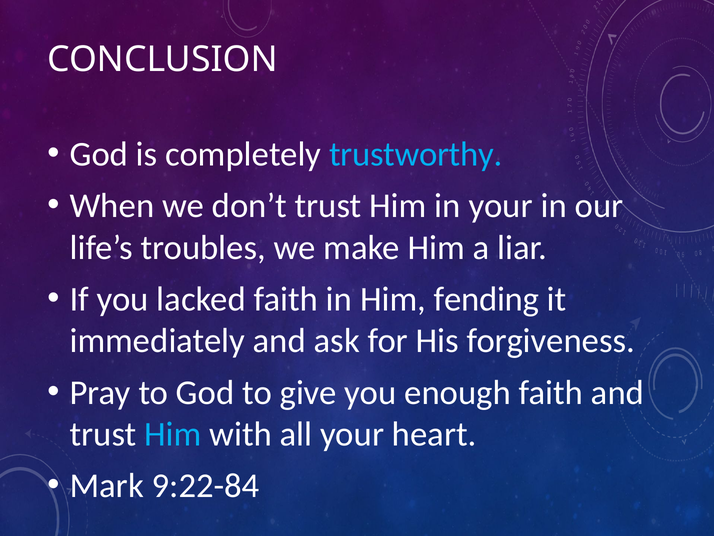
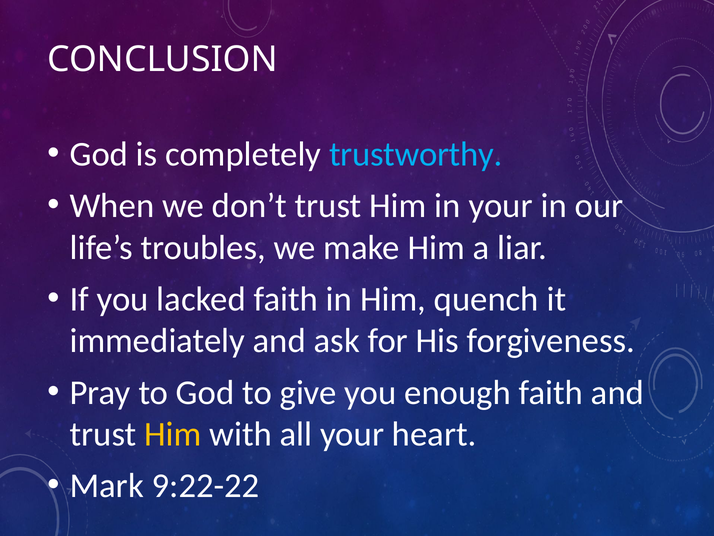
fending: fending -> quench
Him at (173, 434) colour: light blue -> yellow
9:22-84: 9:22-84 -> 9:22-22
